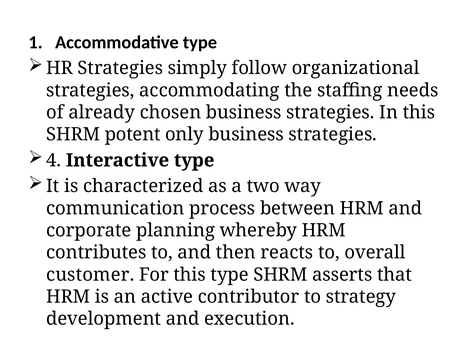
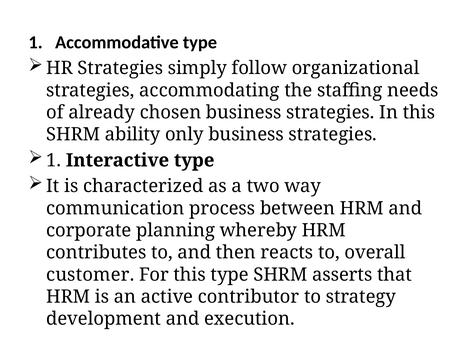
potent: potent -> ability
4 at (54, 160): 4 -> 1
